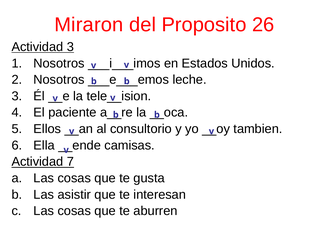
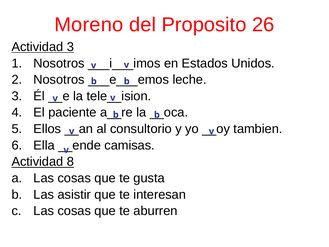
Miraron: Miraron -> Moreno
7: 7 -> 8
